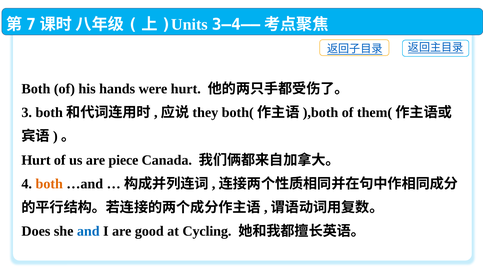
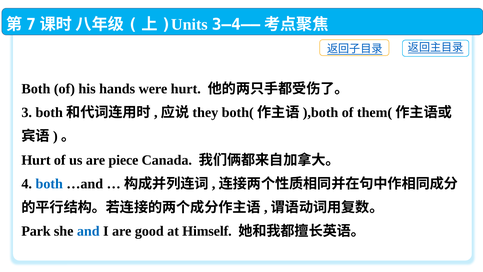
both at (49, 184) colour: orange -> blue
Does: Does -> Park
Cycling: Cycling -> Himself
